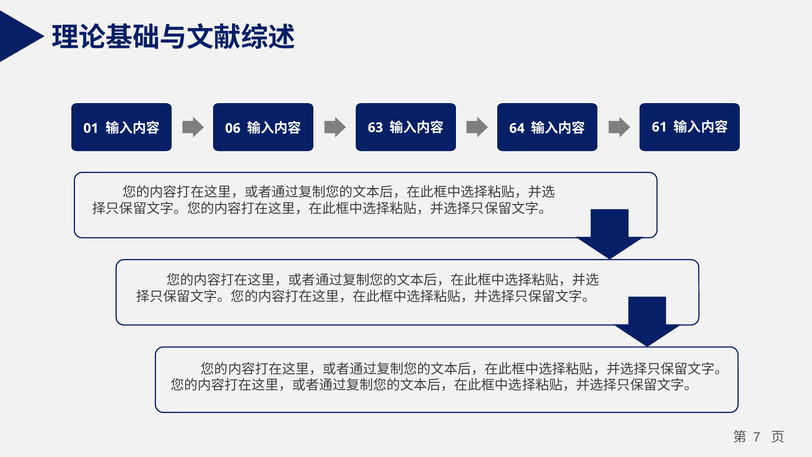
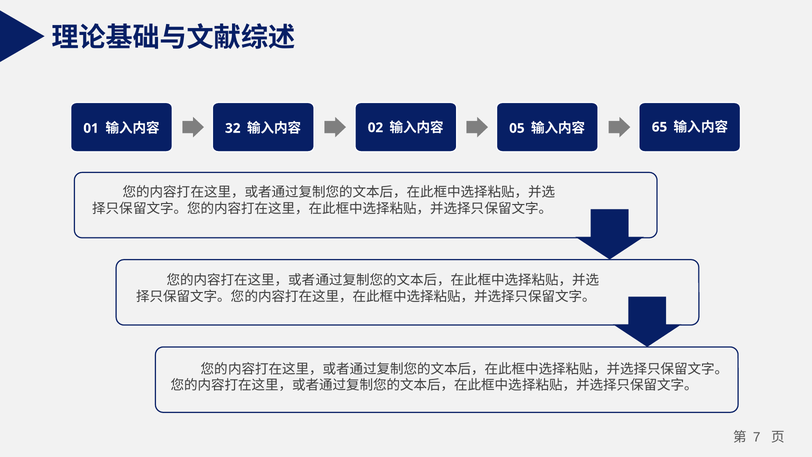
06: 06 -> 32
63: 63 -> 02
64: 64 -> 05
61: 61 -> 65
